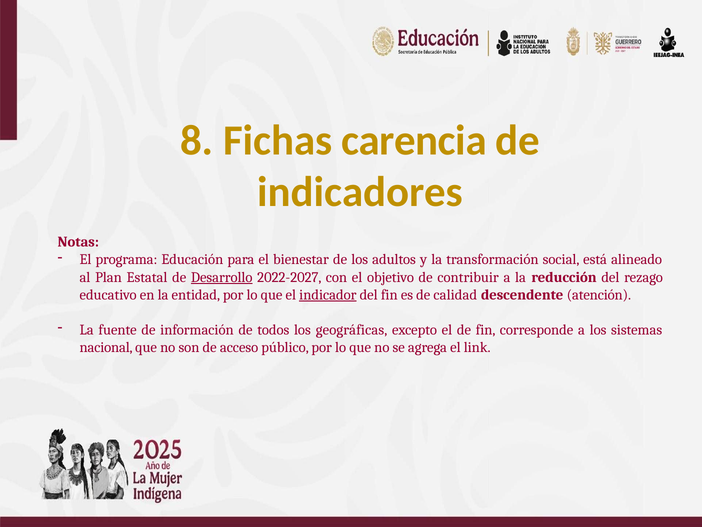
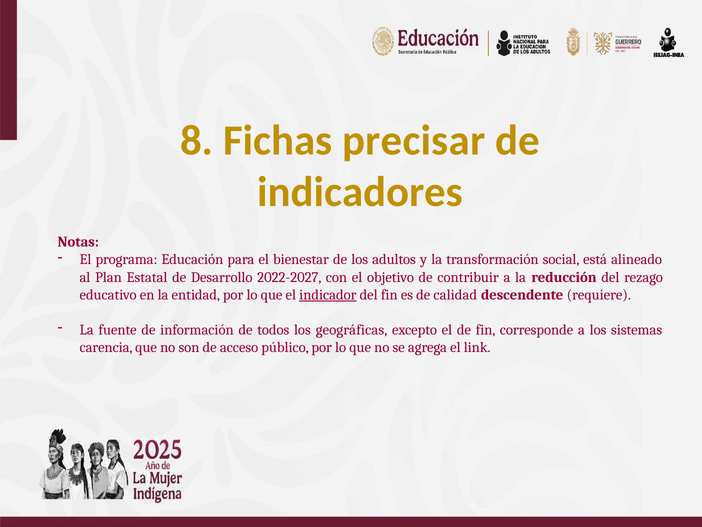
carencia: carencia -> precisar
Desarrollo underline: present -> none
atención: atención -> requiere
nacional: nacional -> carencia
